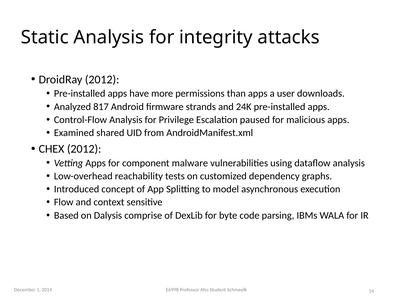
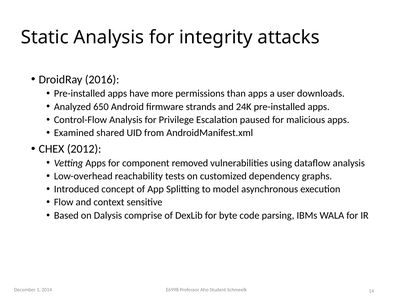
DroidRay 2012: 2012 -> 2016
817: 817 -> 650
malware: malware -> removed
